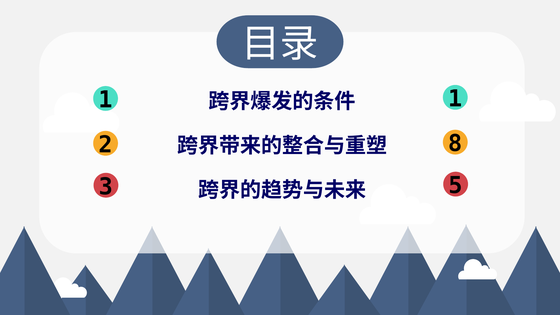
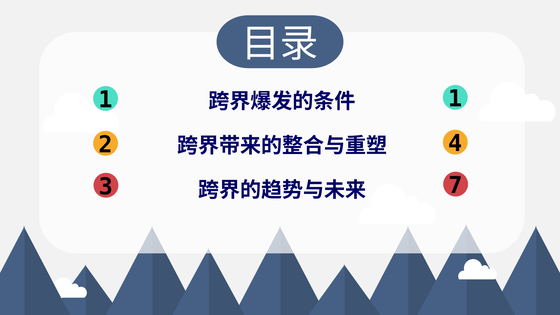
8: 8 -> 4
5: 5 -> 7
